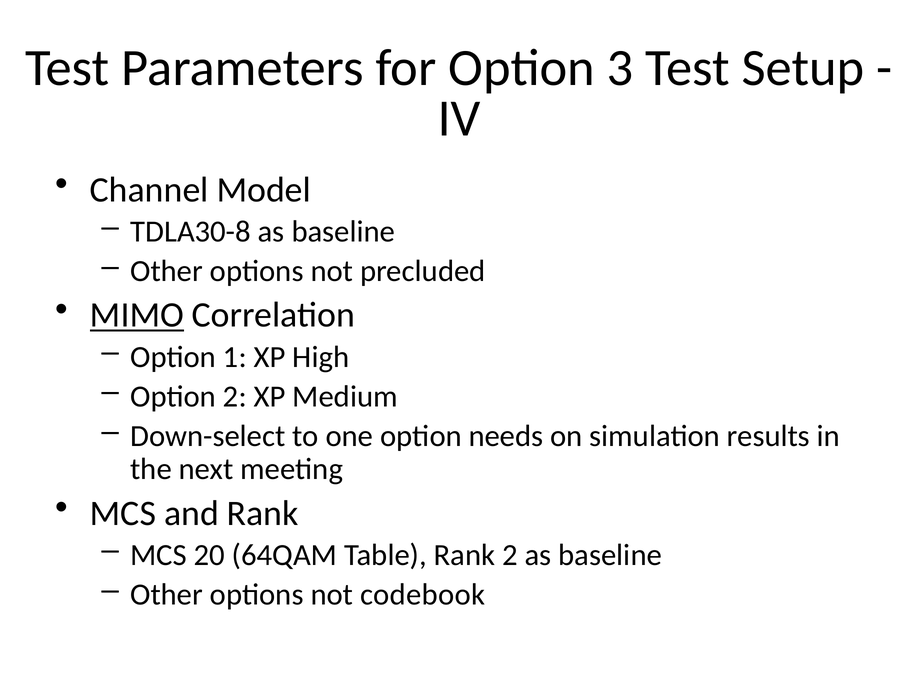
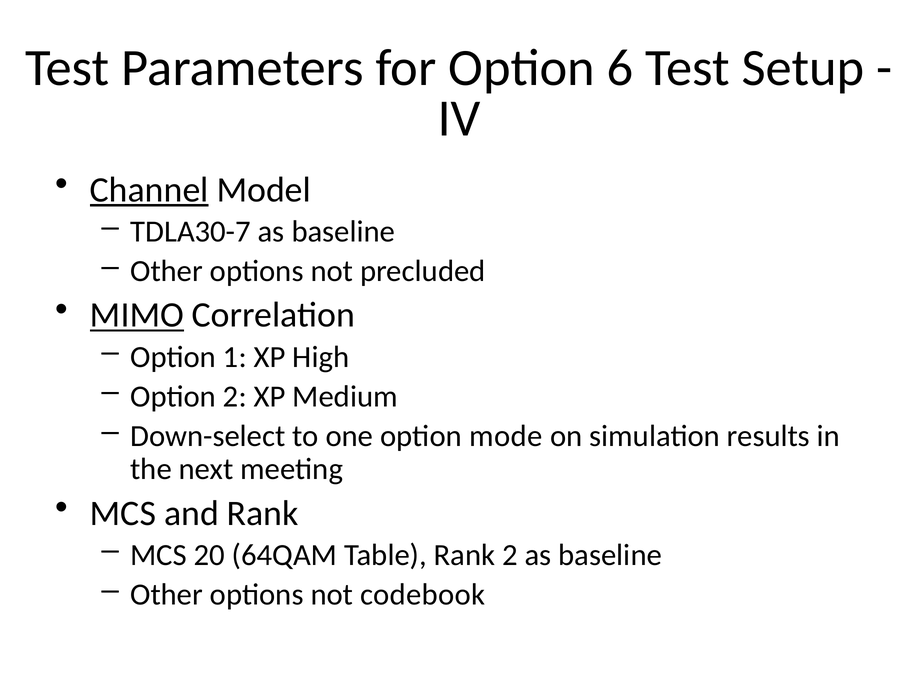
3: 3 -> 6
Channel underline: none -> present
TDLA30-8: TDLA30-8 -> TDLA30-7
needs: needs -> mode
